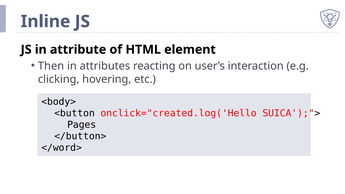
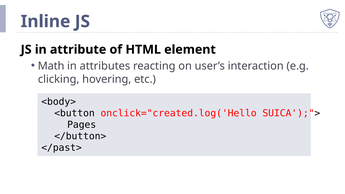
Then: Then -> Math
</word>: </word> -> </past>
